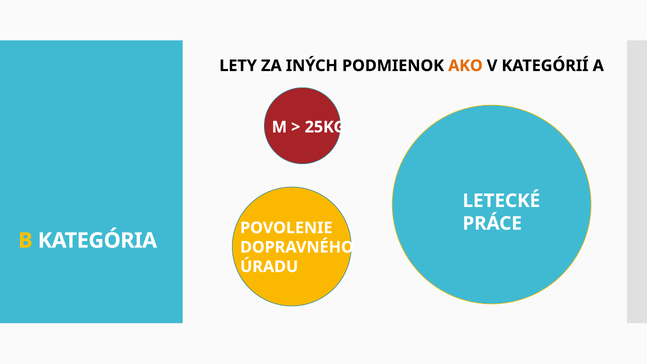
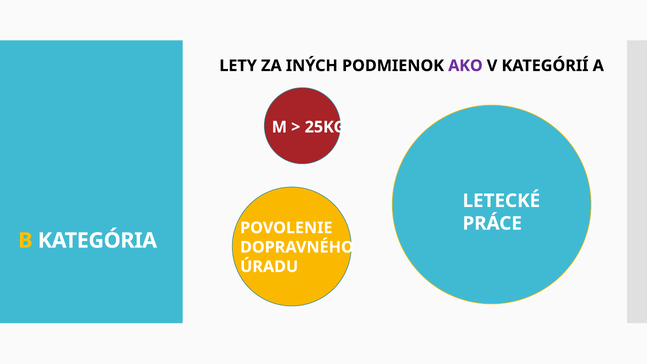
AKO colour: orange -> purple
